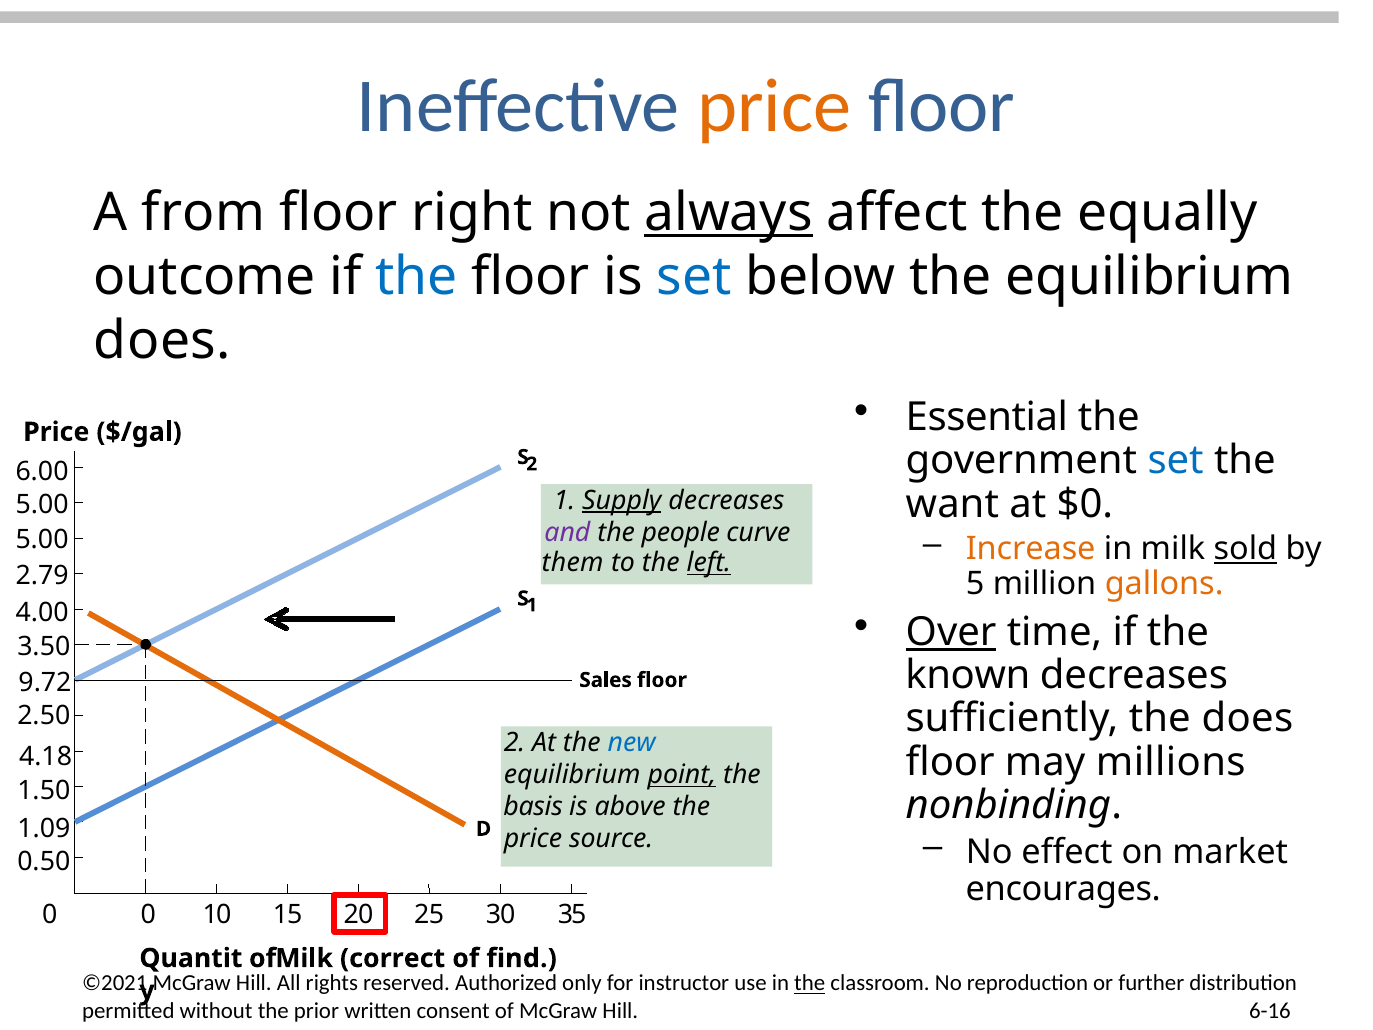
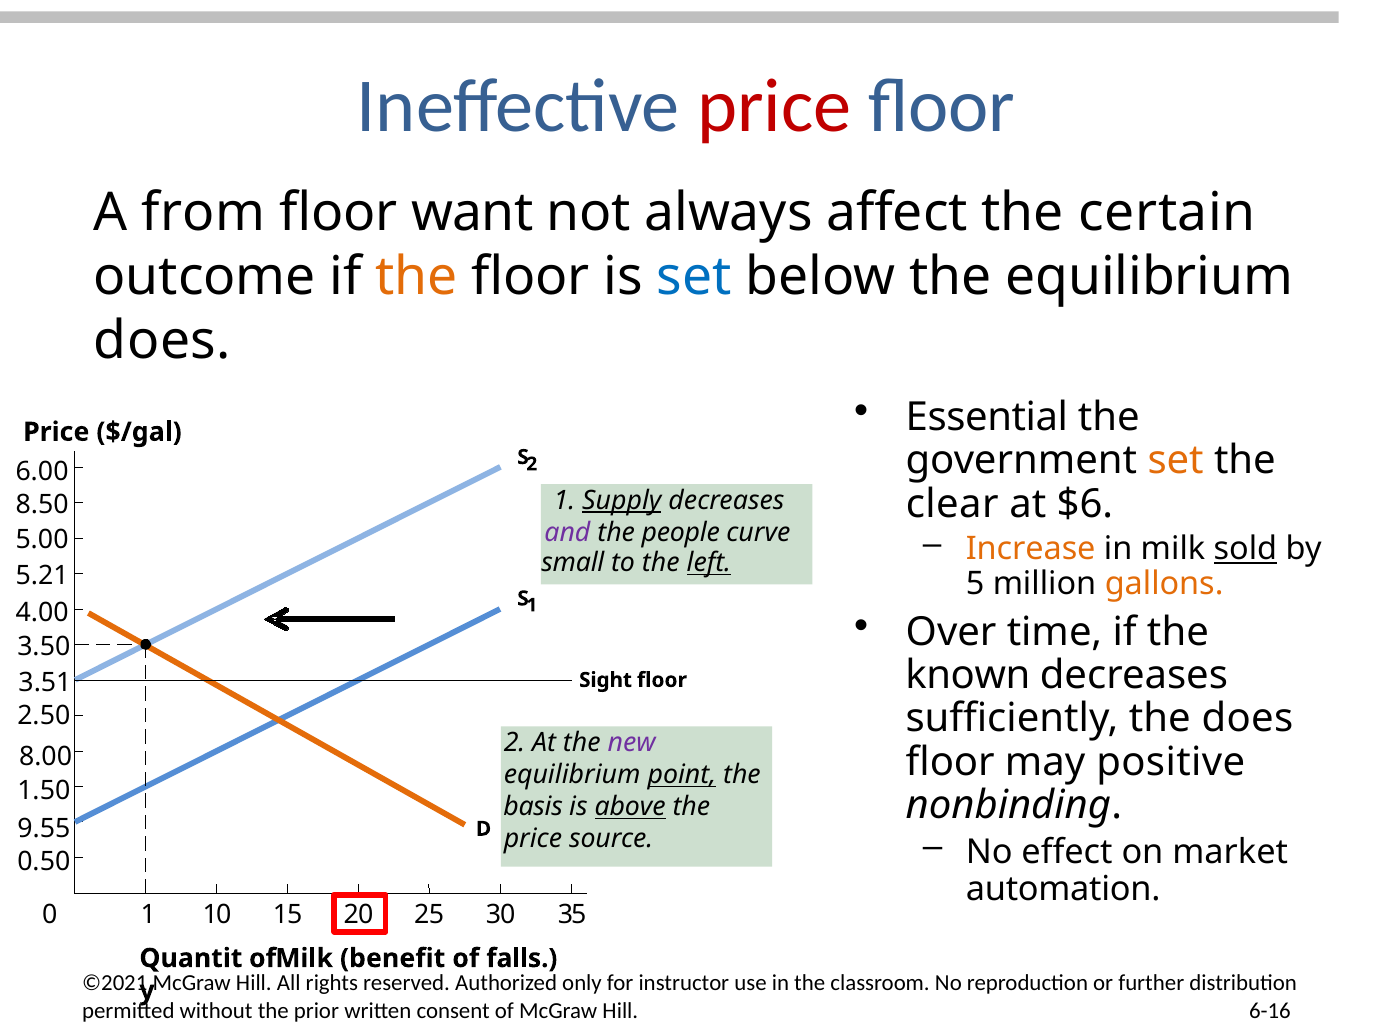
price at (774, 106) colour: orange -> red
right: right -> want
always underline: present -> none
equally: equally -> certain
the at (417, 277) colour: blue -> orange
set at (1176, 460) colour: blue -> orange
want: want -> clear
$0: $0 -> $6
5.00 at (42, 504): 5.00 -> 8.50
them: them -> small
2.79: 2.79 -> 5.21
Over underline: present -> none
9.72: 9.72 -> 3.51
Sales: Sales -> Sight
new colour: blue -> purple
4.18: 4.18 -> 8.00
millions: millions -> positive
above underline: none -> present
1.09: 1.09 -> 9.55
encourages: encourages -> automation
0 0: 0 -> 1
correct: correct -> benefit
find: find -> falls
the at (810, 983) underline: present -> none
